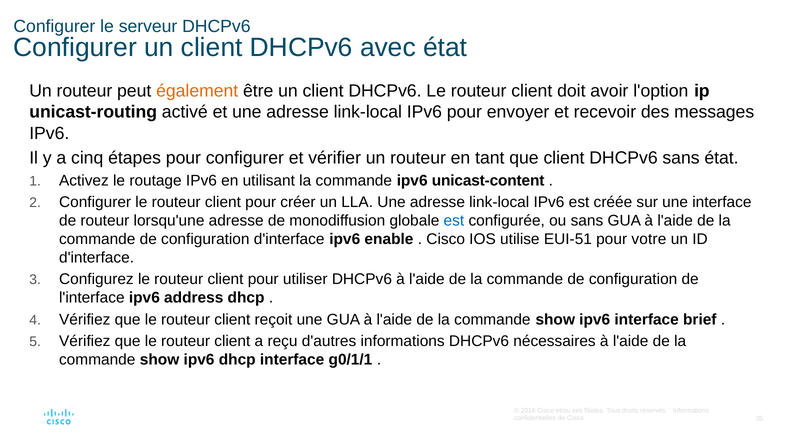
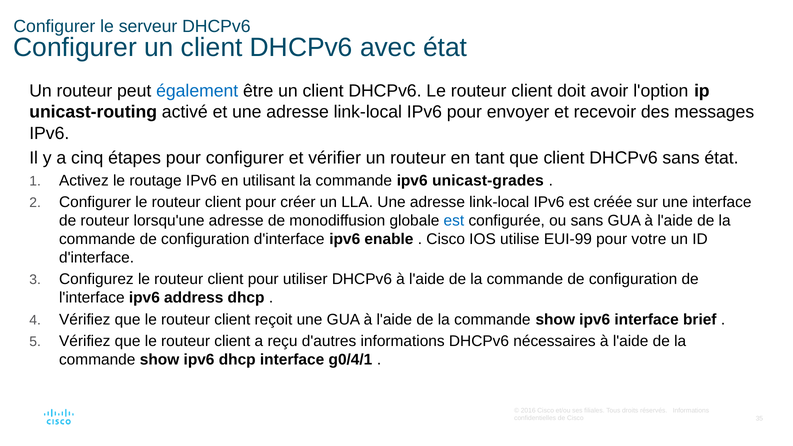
également colour: orange -> blue
unicast-content: unicast-content -> unicast-grades
EUI-51: EUI-51 -> EUI-99
g0/1/1: g0/1/1 -> g0/4/1
